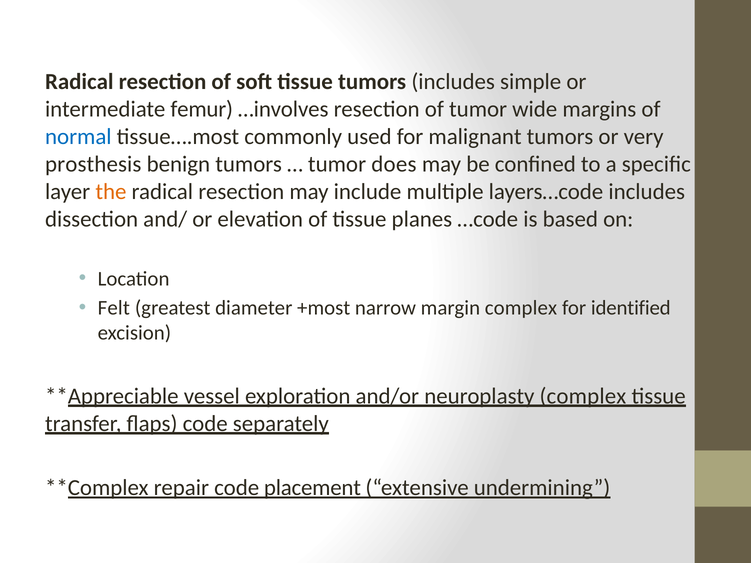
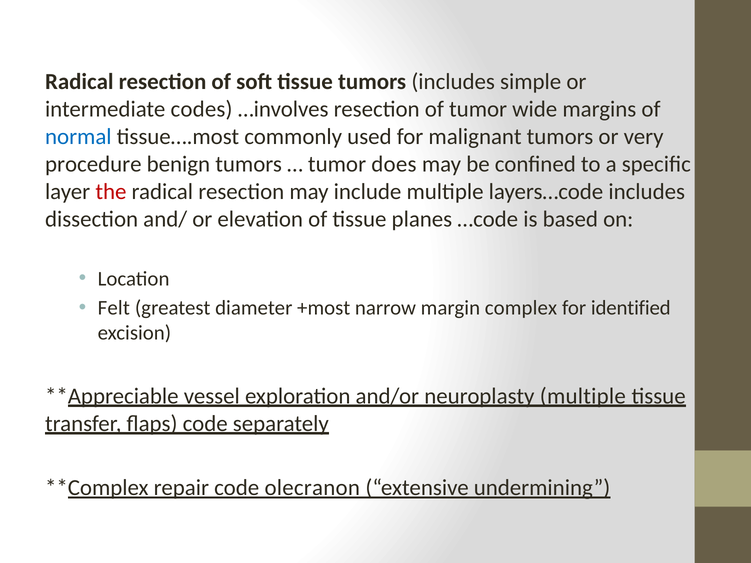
femur: femur -> codes
prosthesis: prosthesis -> procedure
the colour: orange -> red
neuroplasty complex: complex -> multiple
placement: placement -> olecranon
